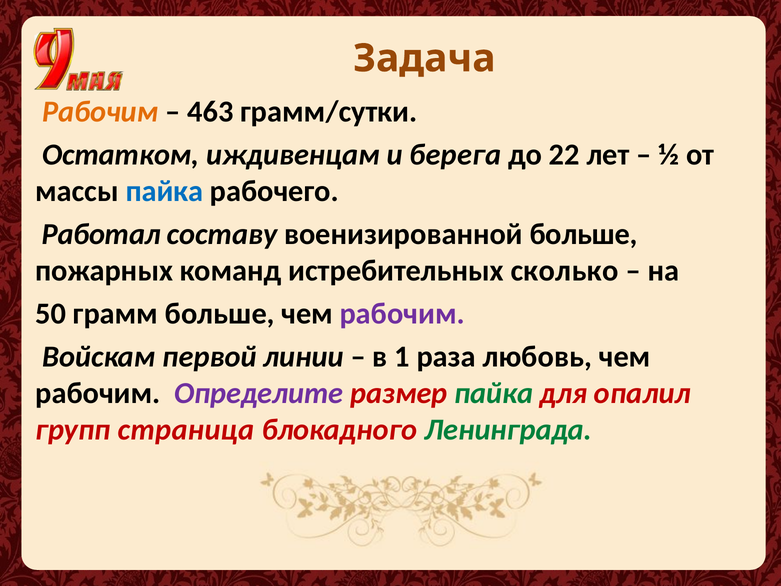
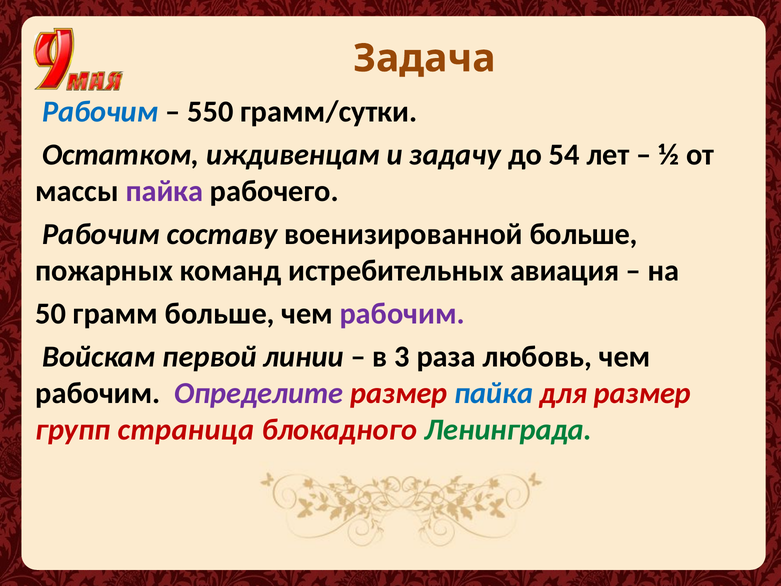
Рабочим at (100, 112) colour: orange -> blue
463: 463 -> 550
берега: берега -> задачу
22: 22 -> 54
пайка at (164, 191) colour: blue -> purple
Работал at (101, 234): Работал -> Рабочим
сколько: сколько -> авиация
1: 1 -> 3
пайка at (494, 393) colour: green -> blue
для опалил: опалил -> размер
